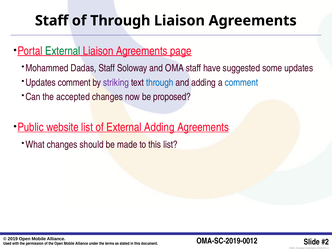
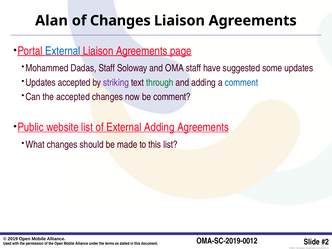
Staff at (52, 21): Staff -> Alan
of Through: Through -> Changes
External at (63, 51) colour: green -> blue
Updates comment: comment -> accepted
through at (160, 83) colour: blue -> green
be proposed: proposed -> comment
